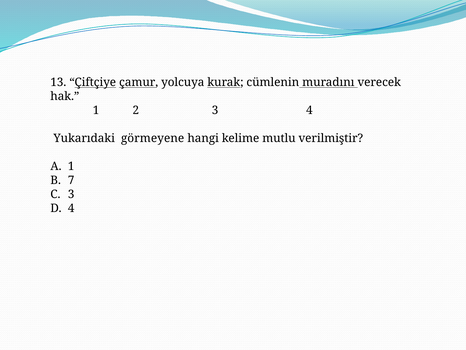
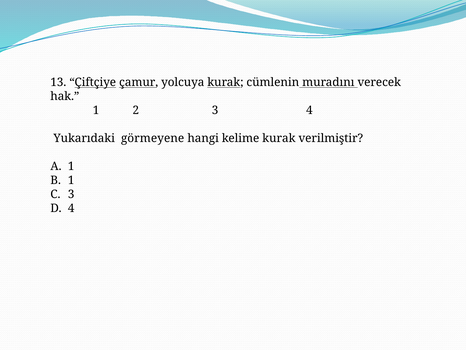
kelime mutlu: mutlu -> kurak
7 at (71, 180): 7 -> 1
